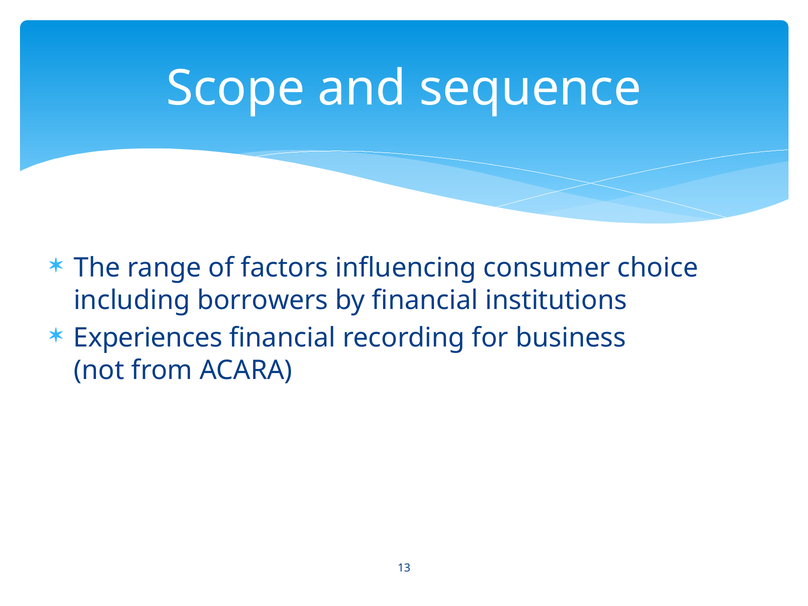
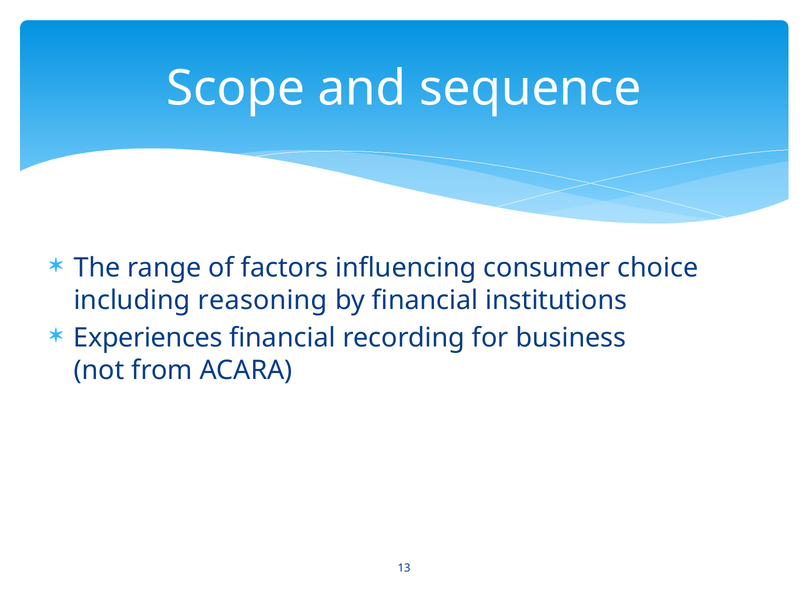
borrowers: borrowers -> reasoning
